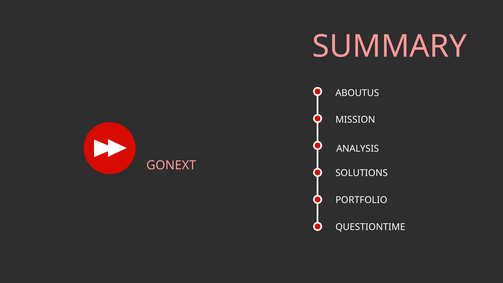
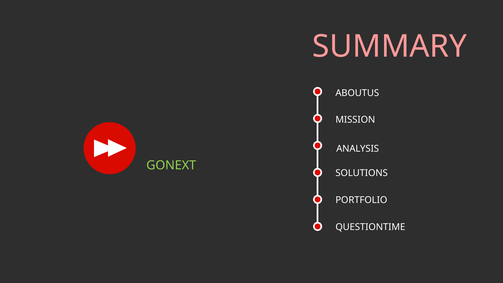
GONEXT colour: pink -> light green
